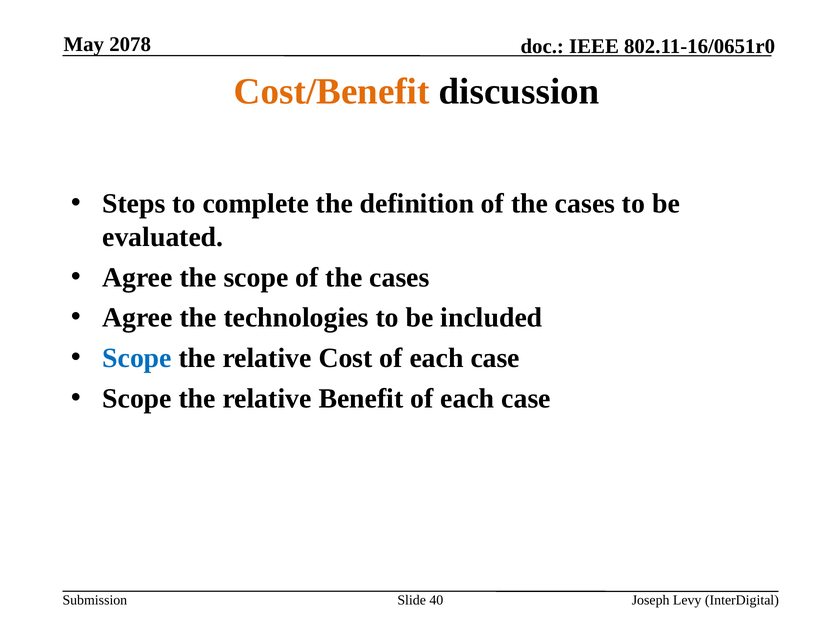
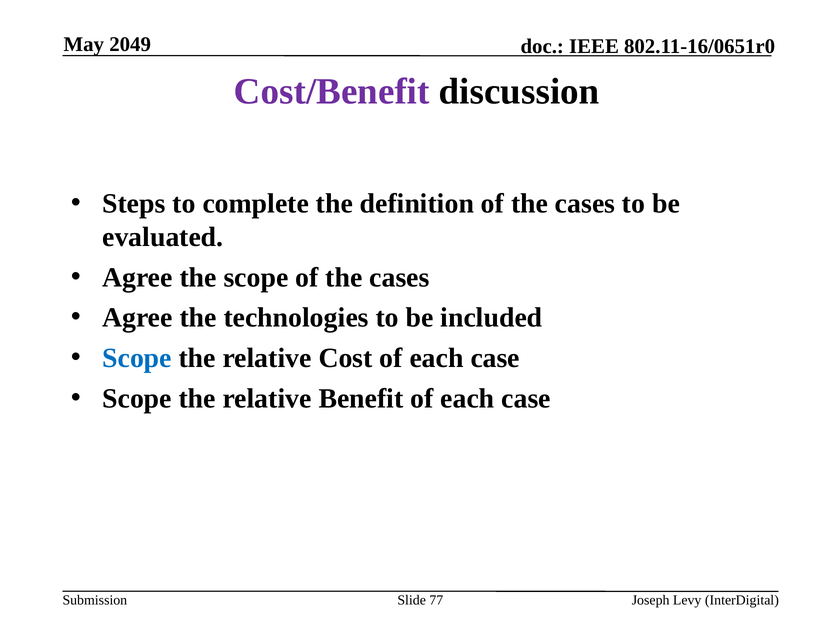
2078: 2078 -> 2049
Cost/Benefit colour: orange -> purple
40: 40 -> 77
